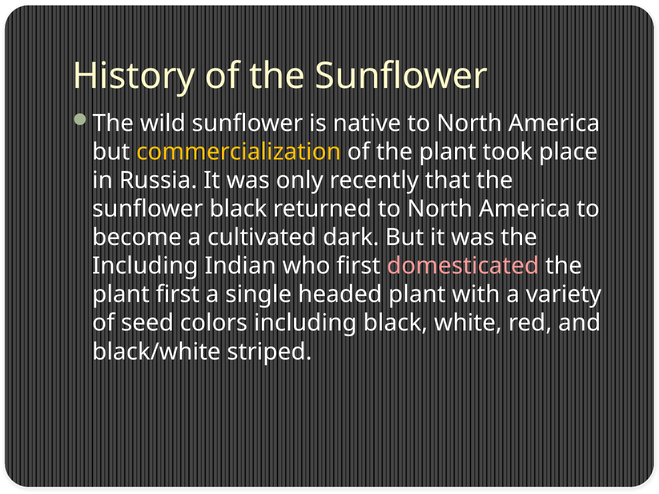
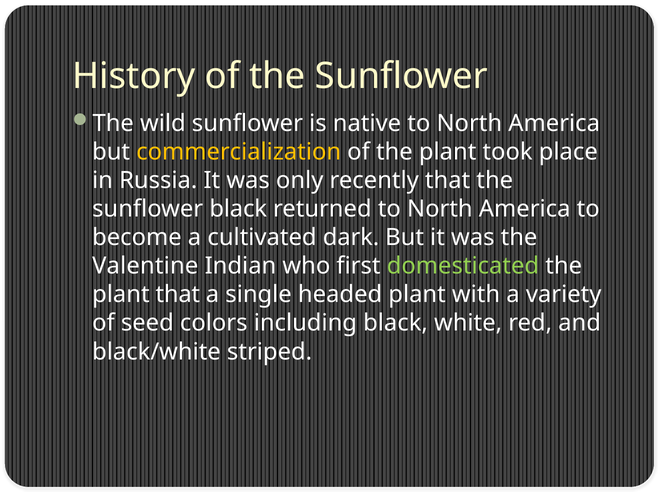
Including at (145, 266): Including -> Valentine
domesticated colour: pink -> light green
plant first: first -> that
